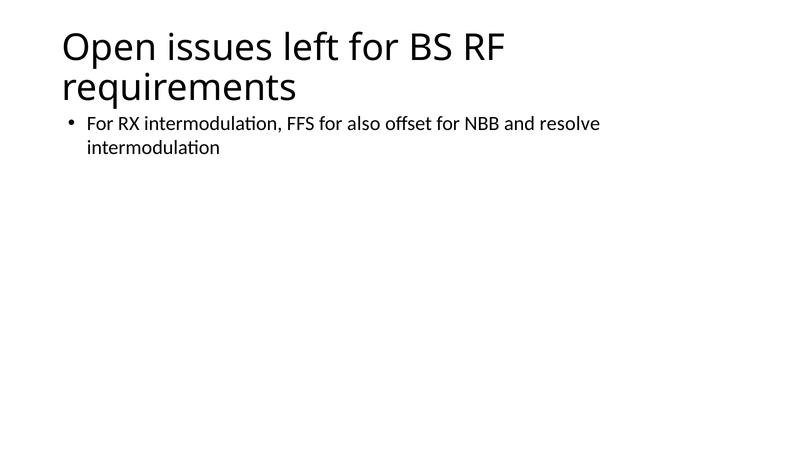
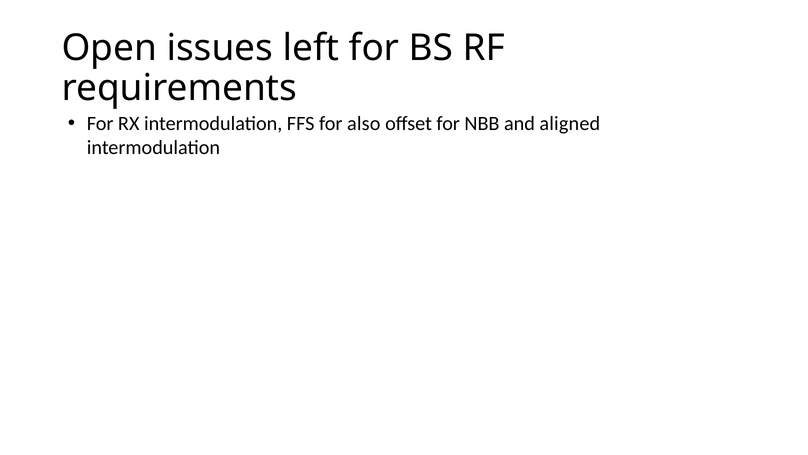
resolve: resolve -> aligned
